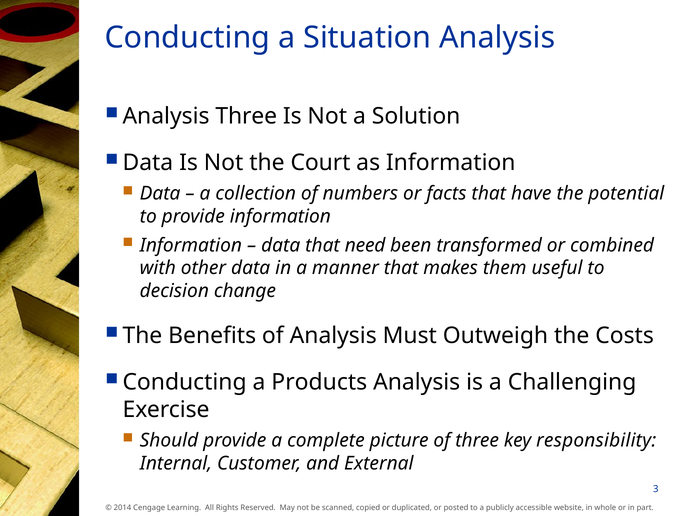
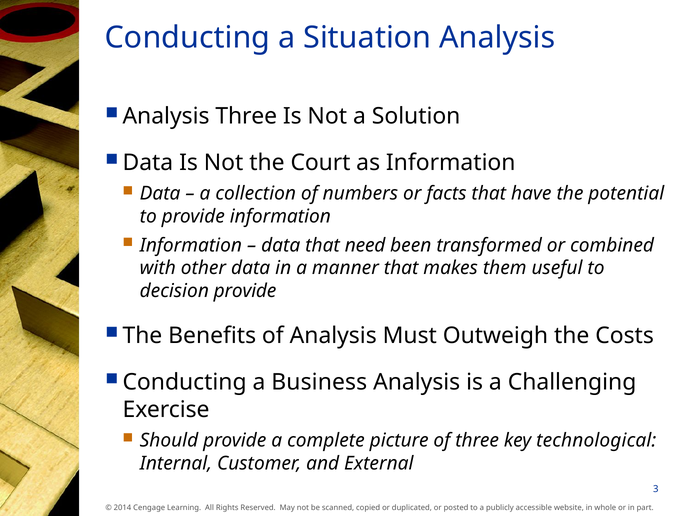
decision change: change -> provide
Products: Products -> Business
responsibility: responsibility -> technological
